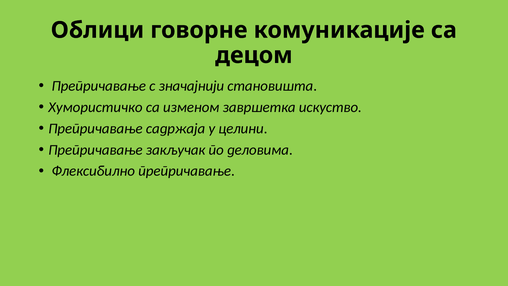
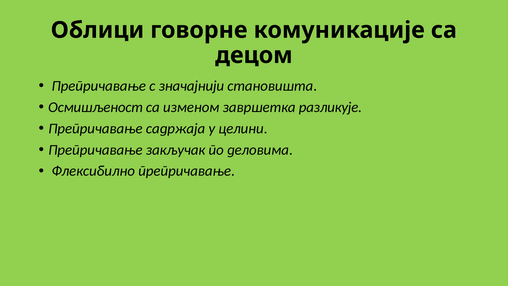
Хумористичко: Хумористичко -> Осмишљеност
искуство: искуство -> разликује
